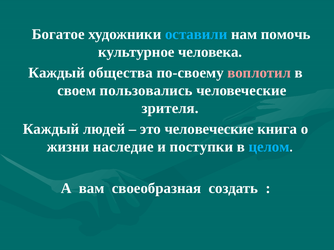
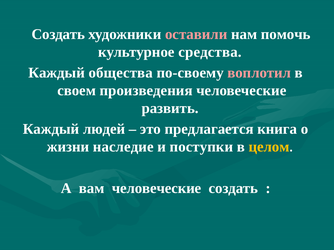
Богатое at (58, 34): Богатое -> Создать
оставили colour: light blue -> pink
человека: человека -> средства
пользовались: пользовались -> произведения
зрителя: зрителя -> развить
это человеческие: человеческие -> предлагается
целом colour: light blue -> yellow
вам своеобразная: своеобразная -> человеческие
